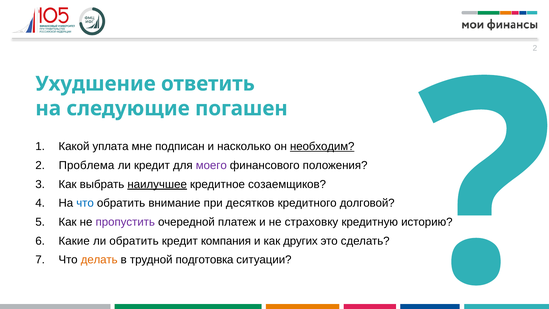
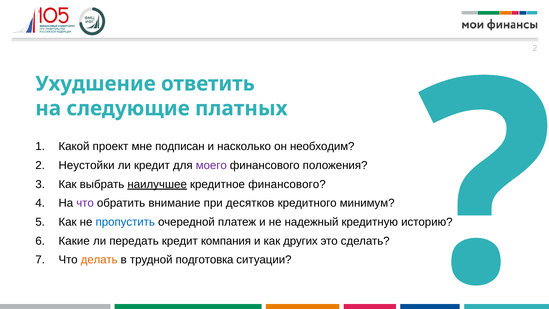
погашен: погашен -> платных
уплата: уплата -> проект
необходим underline: present -> none
Проблема: Проблема -> Неустойки
кредитное созаемщиков: созаемщиков -> финансового
что at (85, 203) colour: blue -> purple
долговой: долговой -> минимум
пропустить colour: purple -> blue
страховку: страховку -> надежный
ли обратить: обратить -> передать
